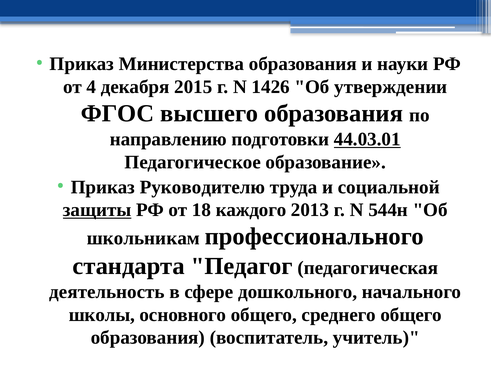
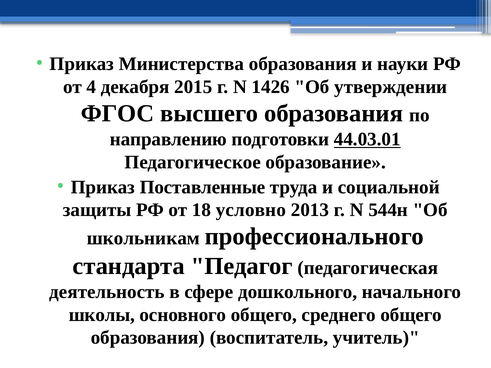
Руководителю: Руководителю -> Поставленные
защиты underline: present -> none
каждого: каждого -> условно
